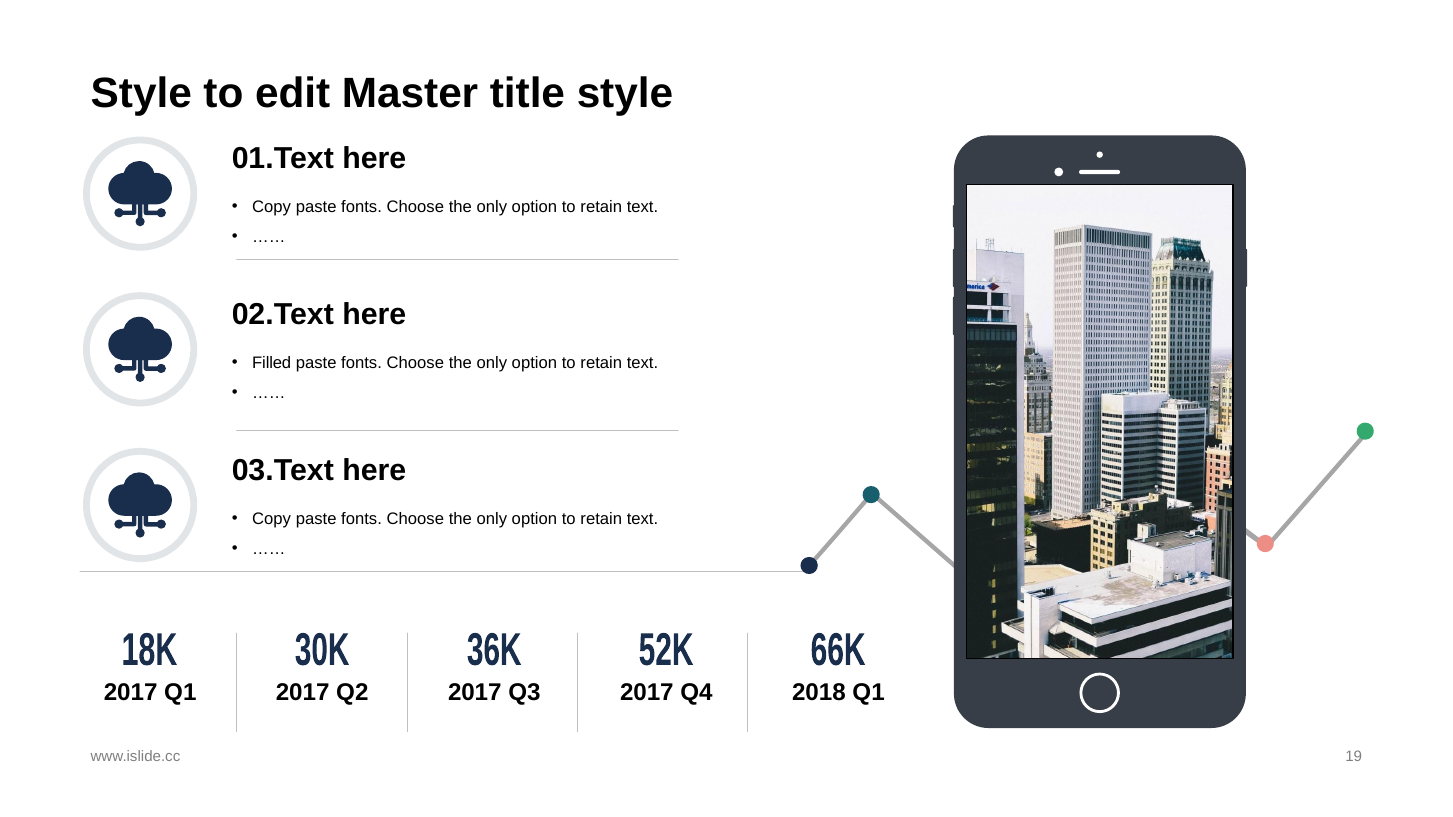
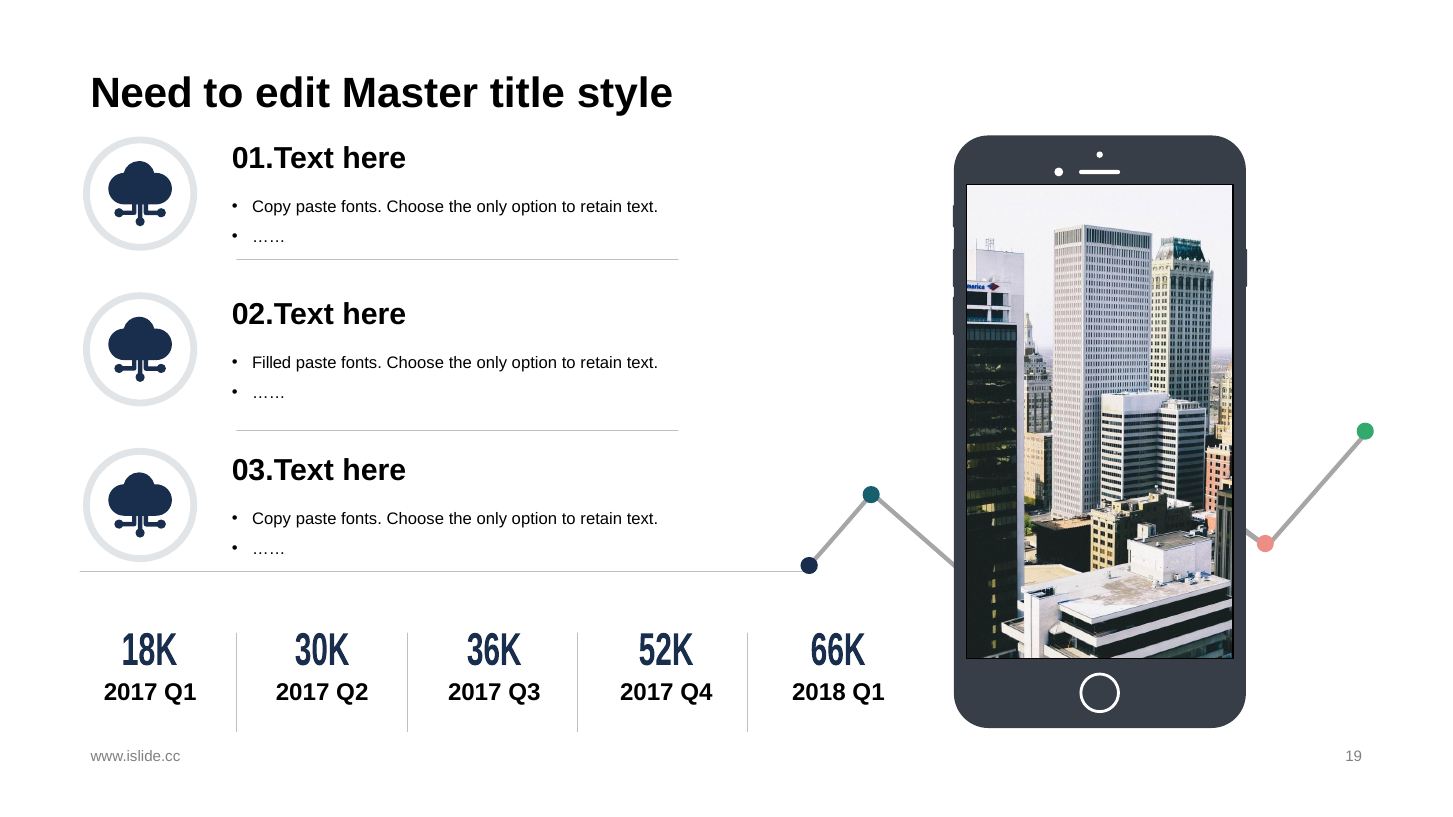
Style at (141, 94): Style -> Need
